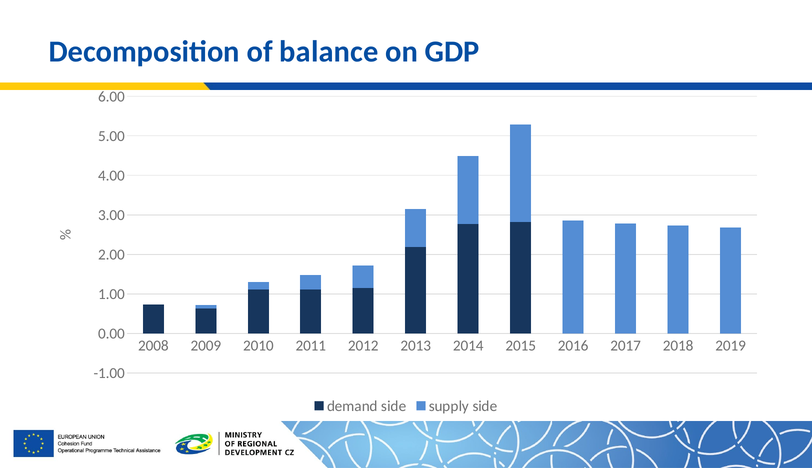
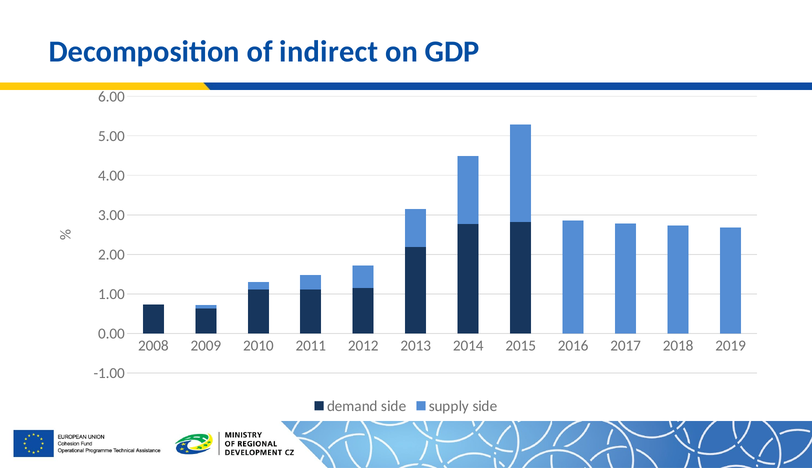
balance: balance -> indirect
